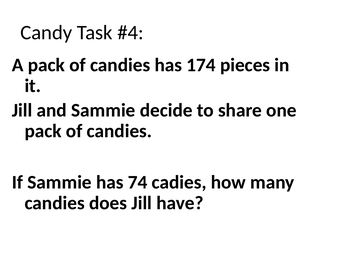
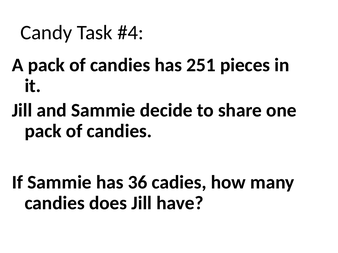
174: 174 -> 251
74: 74 -> 36
